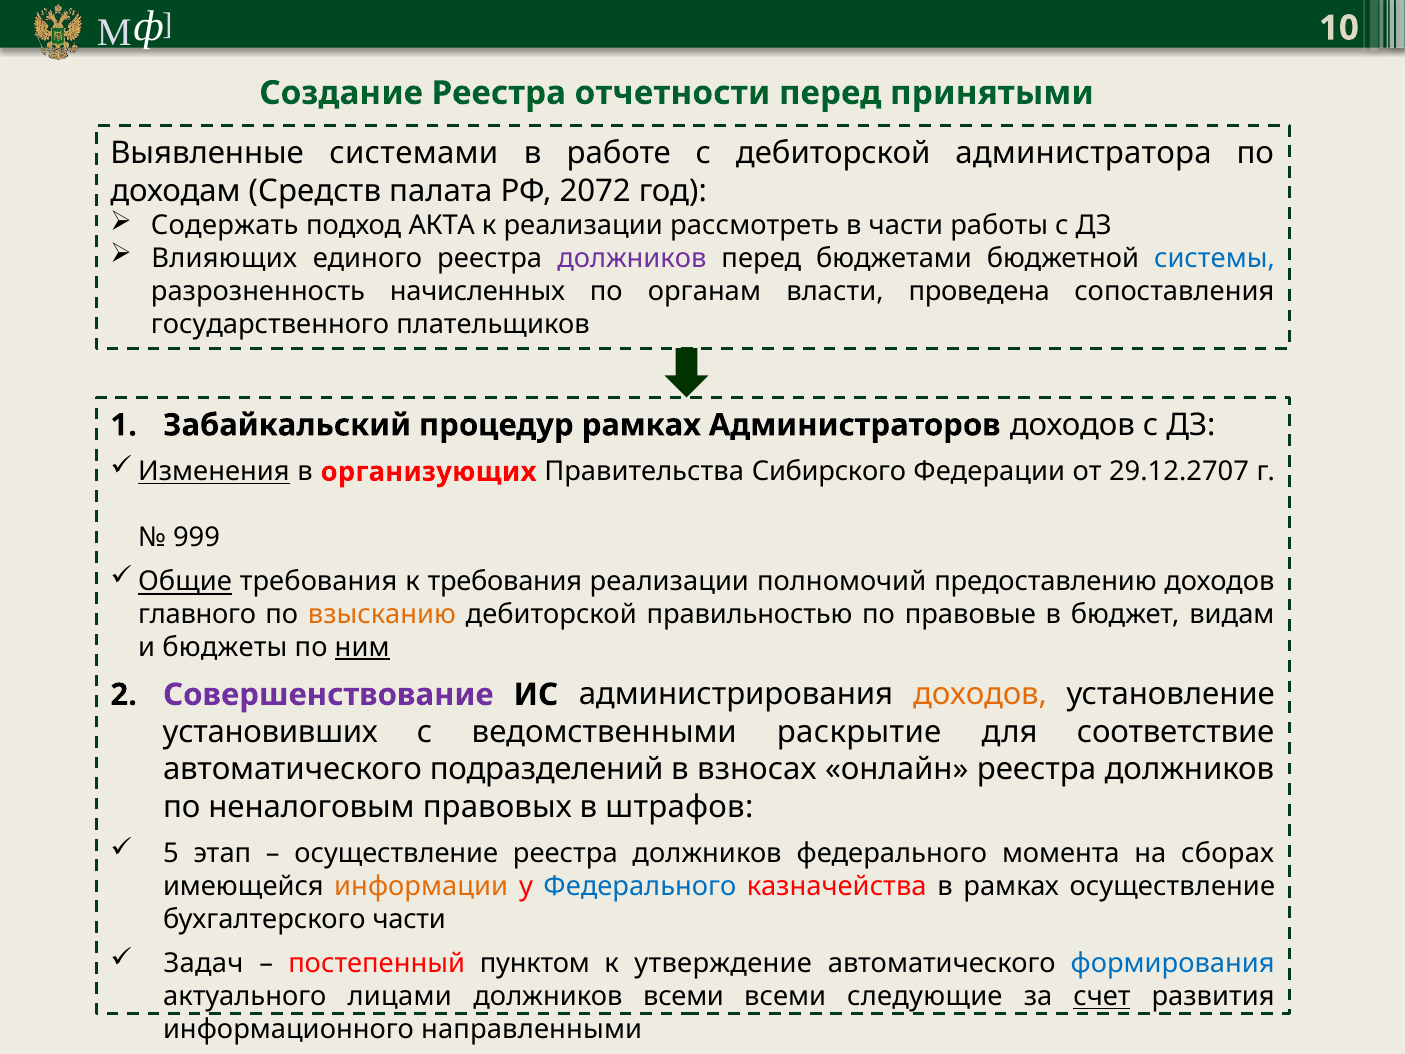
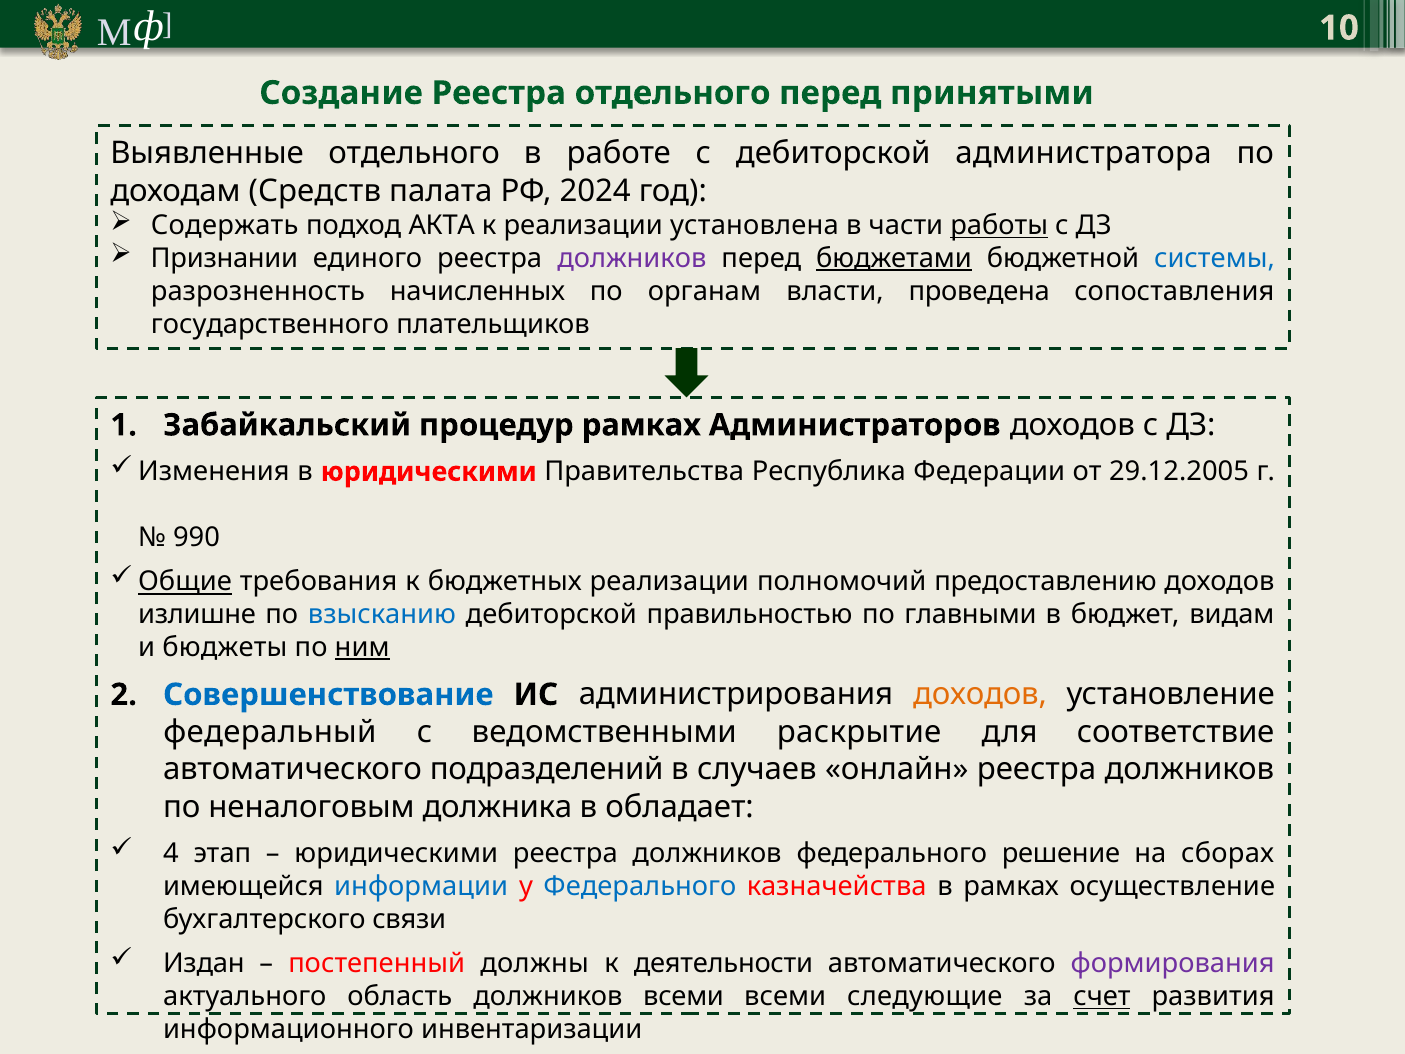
Реестра отчетности: отчетности -> отдельного
Выявленные системами: системами -> отдельного
2072: 2072 -> 2024
рассмотреть: рассмотреть -> установлена
работы underline: none -> present
Влияющих: Влияющих -> Признании
бюджетами underline: none -> present
Изменения underline: present -> none
в организующих: организующих -> юридическими
Сибирского: Сибирского -> Республика
29.12.2707: 29.12.2707 -> 29.12.2005
999: 999 -> 990
к требования: требования -> бюджетных
главного: главного -> излишне
взысканию colour: orange -> blue
правовые: правовые -> главными
Совершенствование colour: purple -> blue
установивших: установивших -> федеральный
взносах: взносах -> случаев
правовых: правовых -> должника
штрафов: штрафов -> обладает
5: 5 -> 4
осуществление at (396, 853): осуществление -> юридическими
момента: момента -> решение
информации colour: orange -> blue
бухгалтерского части: части -> связи
Задач: Задач -> Издан
пунктом: пунктом -> должны
утверждение: утверждение -> деятельности
формирования colour: blue -> purple
лицами: лицами -> область
направленными: направленными -> инвентаризации
